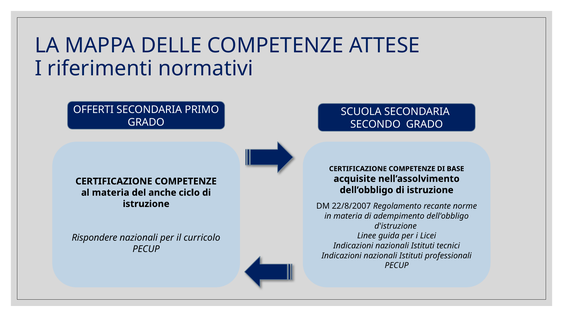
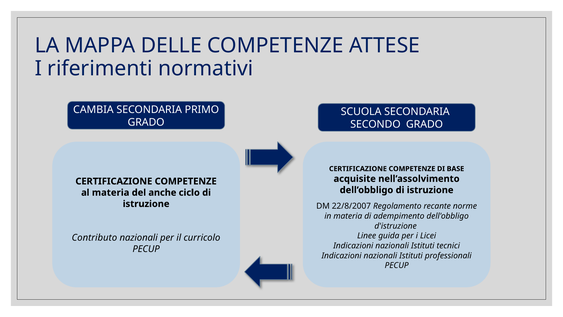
OFFERTI: OFFERTI -> CAMBIA
Rispondere: Rispondere -> Contributo
